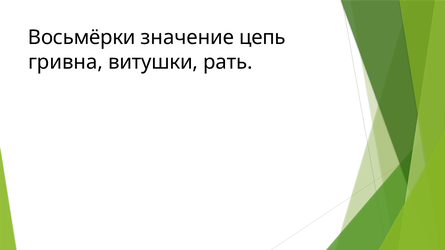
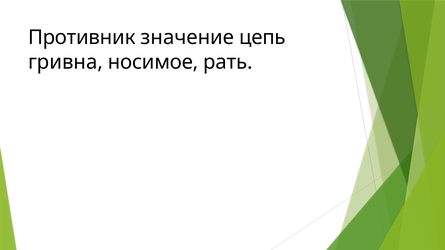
Восьмёрки: Восьмёрки -> Противник
витушки: витушки -> носимое
